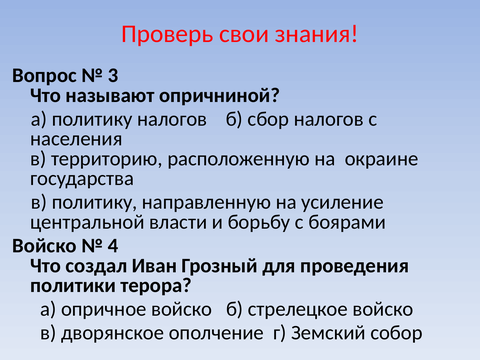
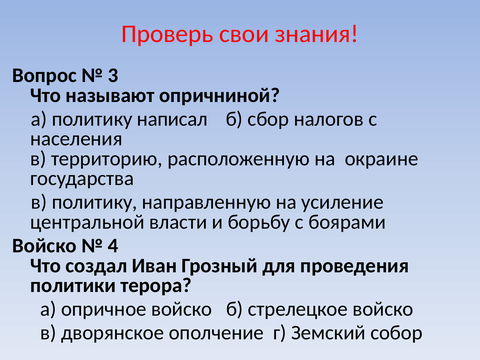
политику налогов: налогов -> написал
